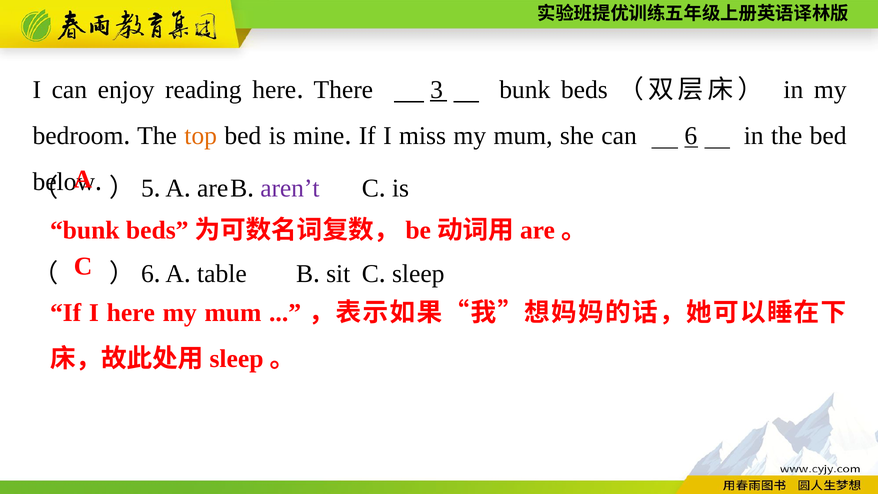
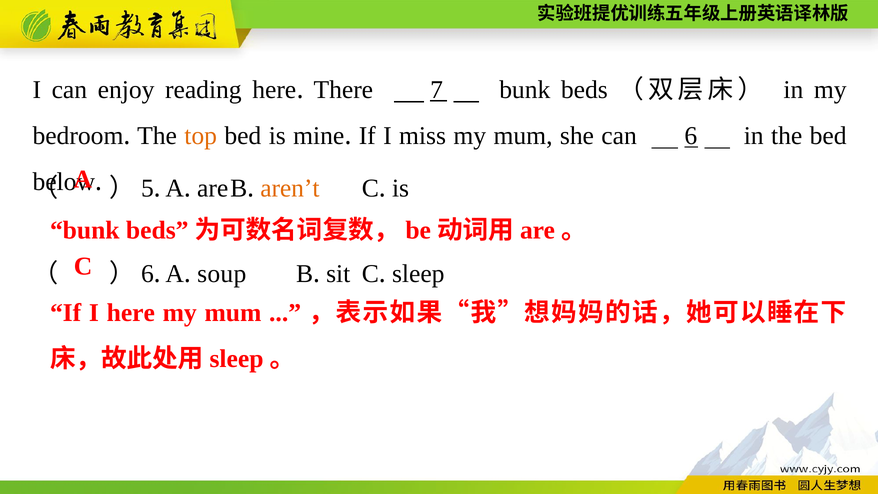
3: 3 -> 7
aren’t colour: purple -> orange
table: table -> soup
